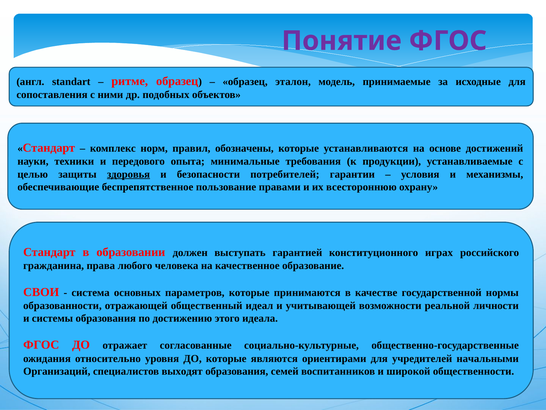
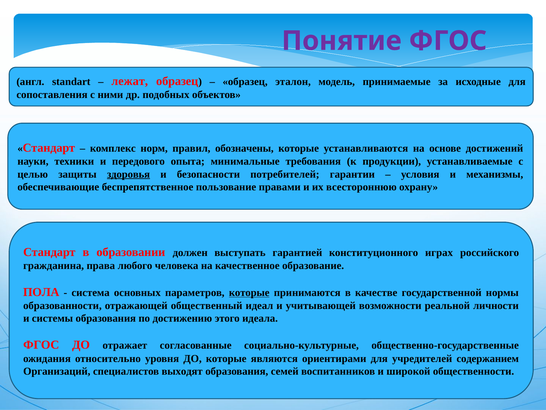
ритме: ритме -> лежат
СВОИ: СВОИ -> ПОЛА
которые at (249, 292) underline: none -> present
начальными: начальными -> содержанием
